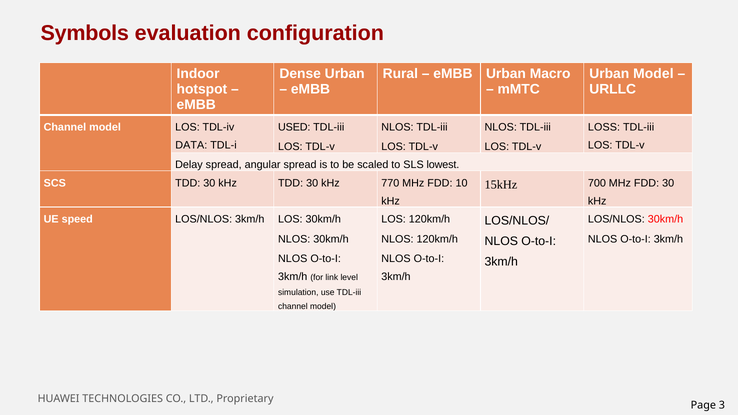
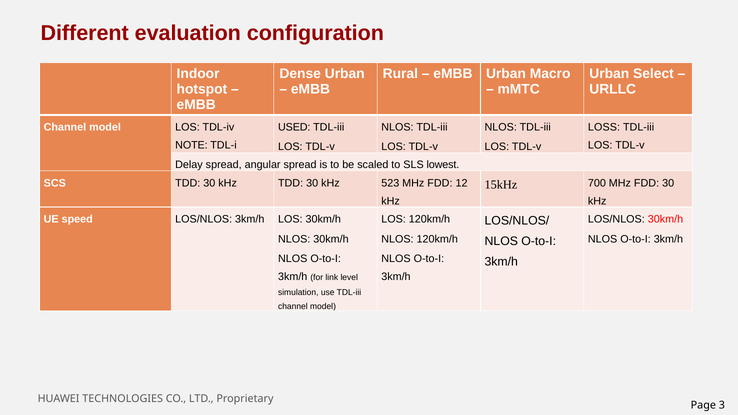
Symbols: Symbols -> Different
Urban Model: Model -> Select
DATA: DATA -> NOTE
770: 770 -> 523
10: 10 -> 12
